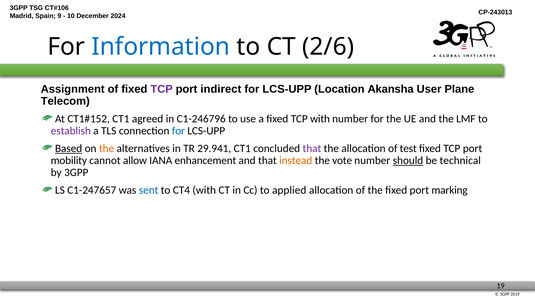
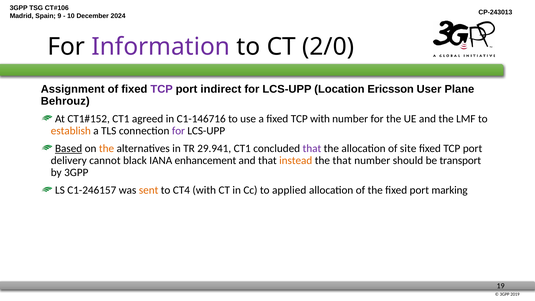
Information colour: blue -> purple
2/6: 2/6 -> 2/0
Akansha: Akansha -> Ericsson
Telecom: Telecom -> Behrouz
C1-246796: C1-246796 -> C1-146716
establish colour: purple -> orange
for at (178, 131) colour: blue -> purple
test: test -> site
mobility: mobility -> delivery
allow: allow -> black
the vote: vote -> that
should underline: present -> none
technical: technical -> transport
C1-247657: C1-247657 -> C1-246157
sent colour: blue -> orange
